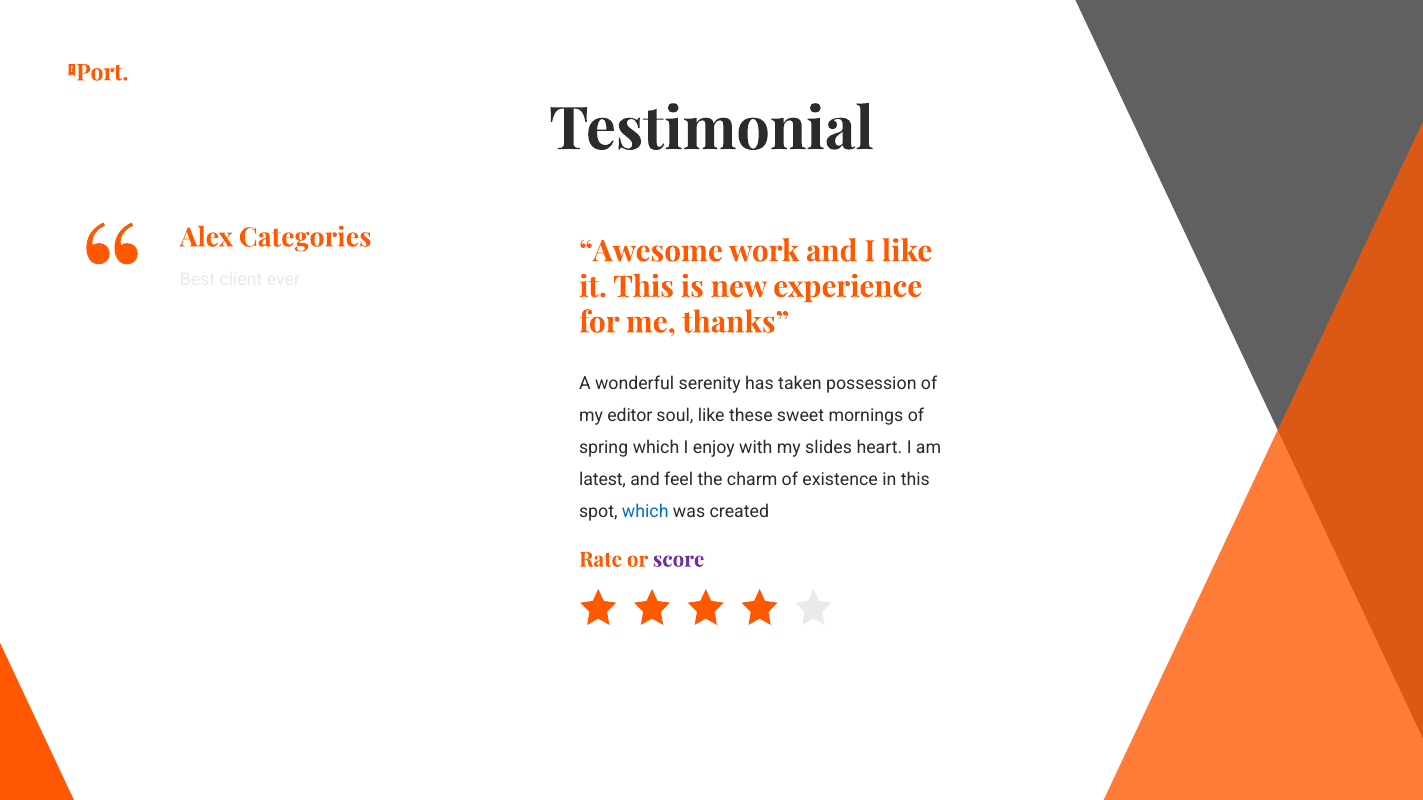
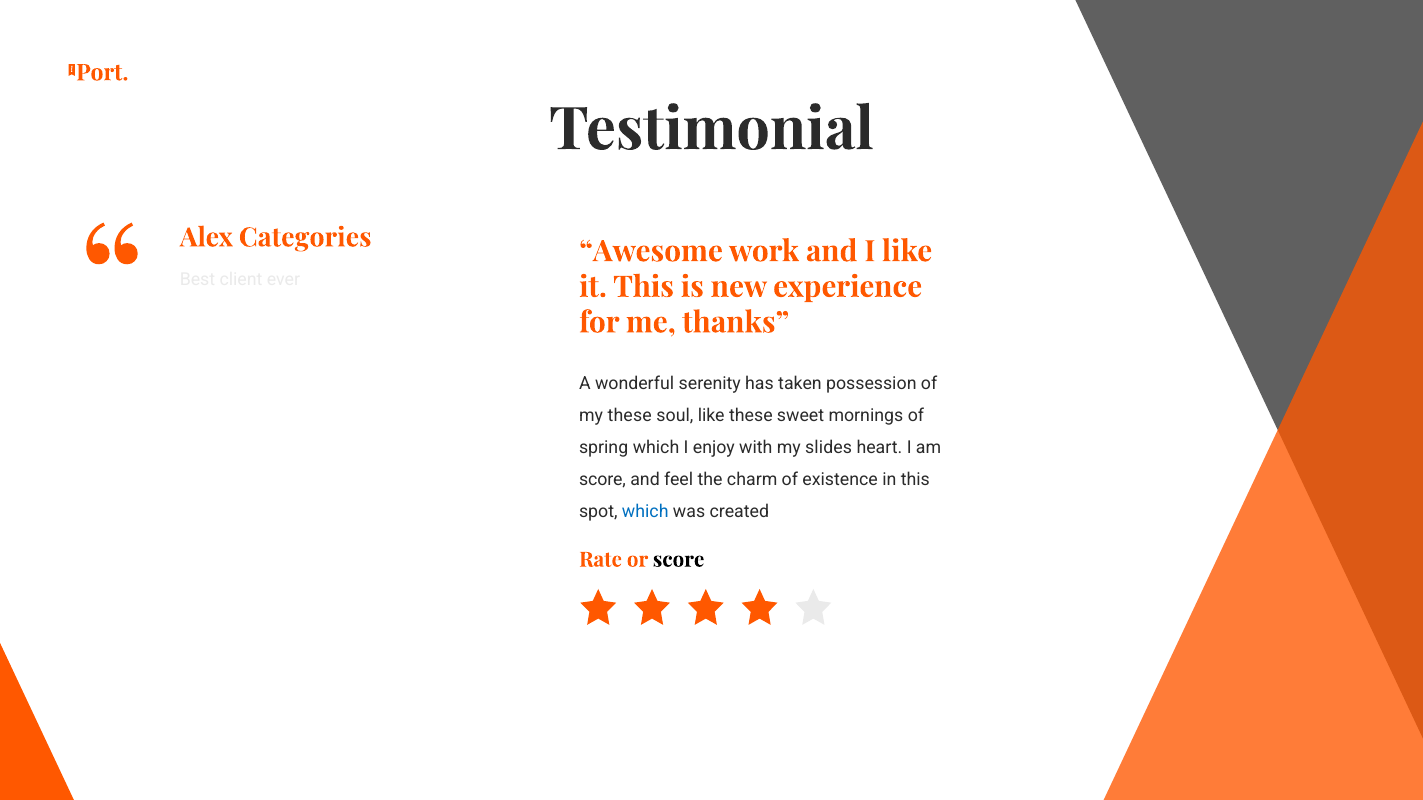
my editor: editor -> these
latest at (603, 480): latest -> score
score at (679, 560) colour: purple -> black
